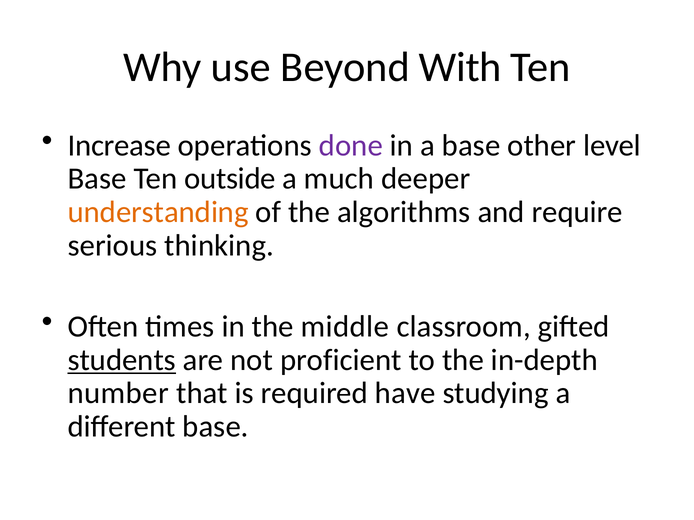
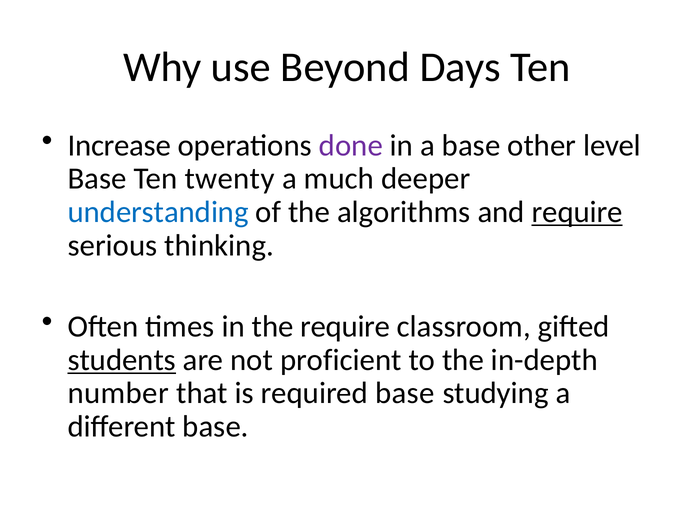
With: With -> Days
outside: outside -> twenty
understanding colour: orange -> blue
require at (577, 212) underline: none -> present
the middle: middle -> require
required have: have -> base
